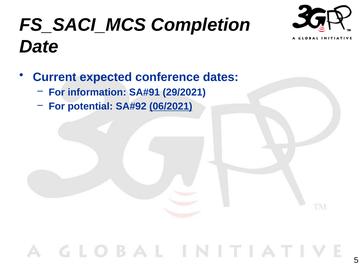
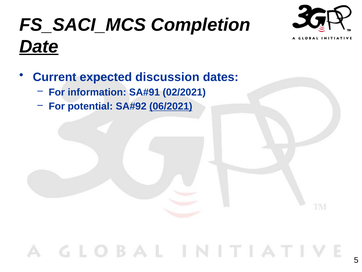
Date underline: none -> present
conference: conference -> discussion
29/2021: 29/2021 -> 02/2021
